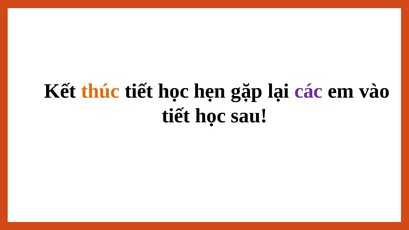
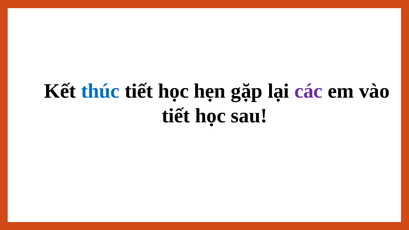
thúc colour: orange -> blue
